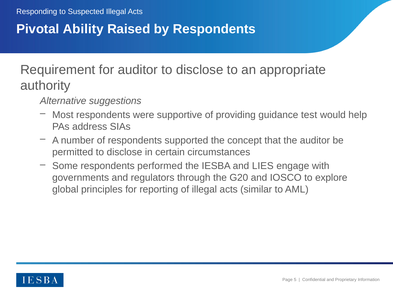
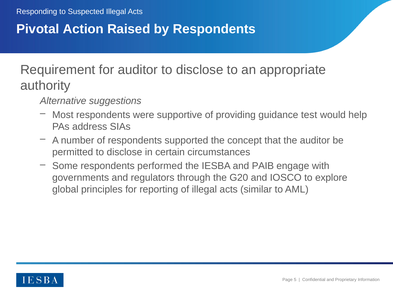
Ability: Ability -> Action
LIES: LIES -> PAIB
